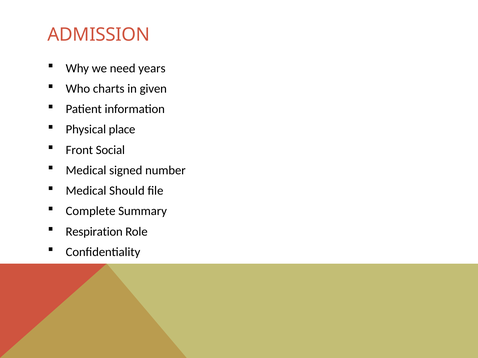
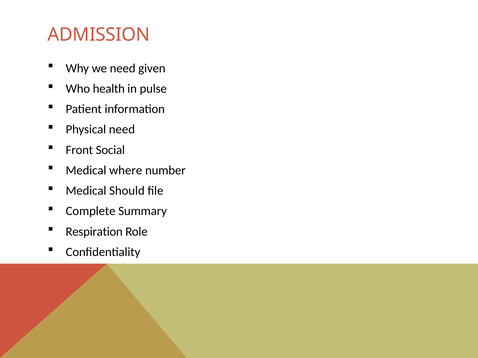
years: years -> given
charts: charts -> health
given: given -> pulse
Physical place: place -> need
signed: signed -> where
